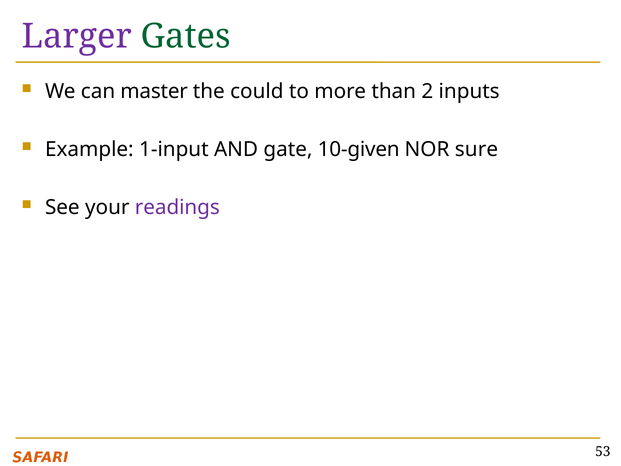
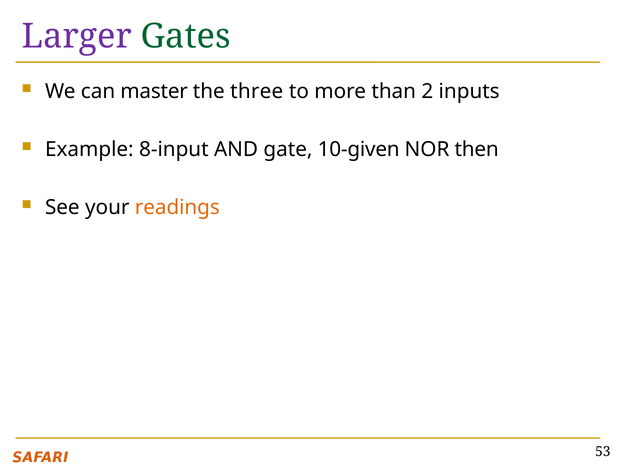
could: could -> three
1-input: 1-input -> 8-input
sure: sure -> then
readings colour: purple -> orange
